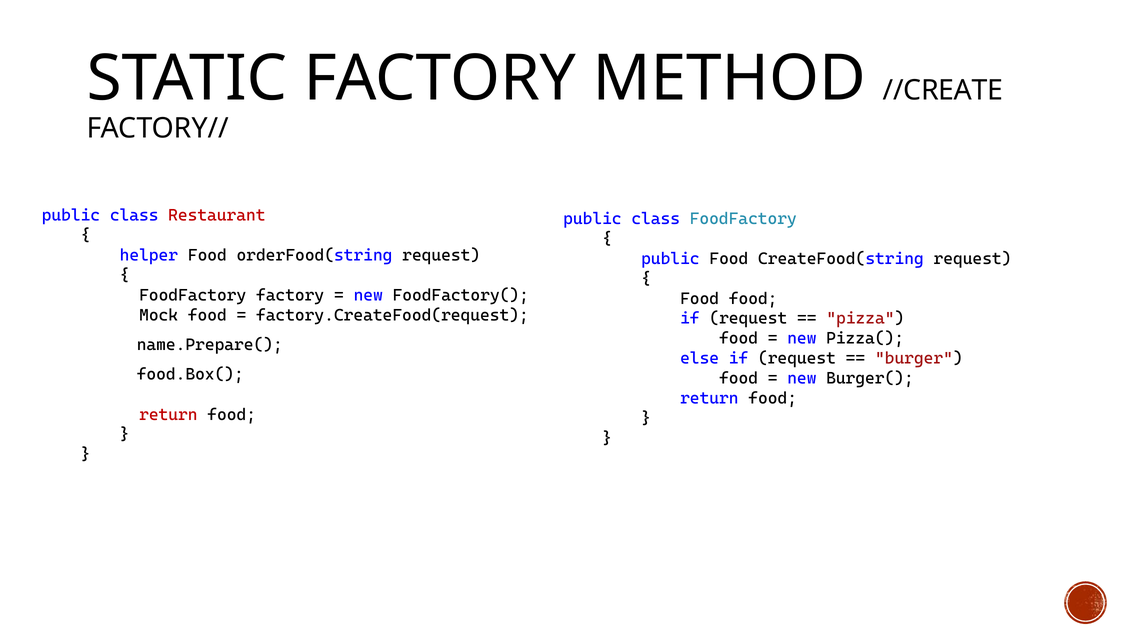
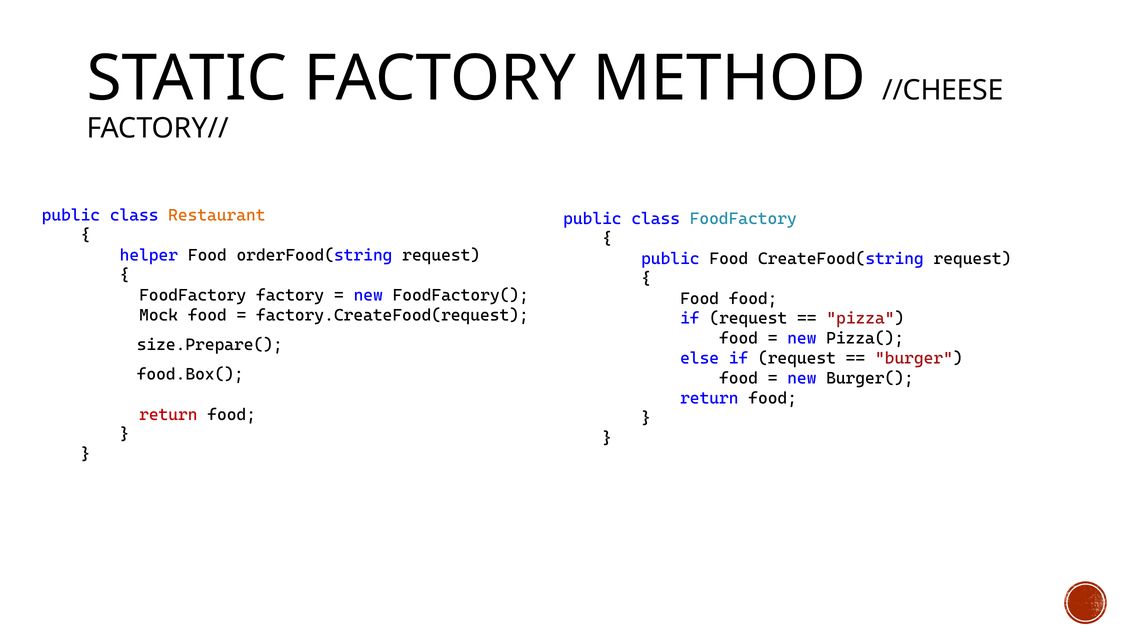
//CREATE: //CREATE -> //CHEESE
Restaurant colour: red -> orange
name.Prepare(: name.Prepare( -> size.Prepare(
